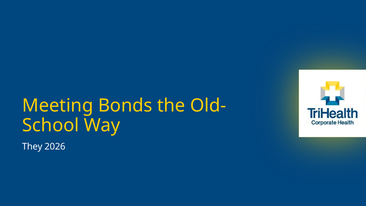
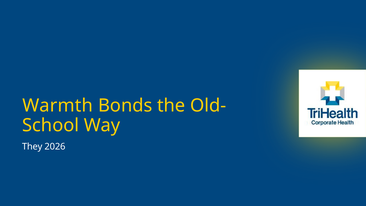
Meeting: Meeting -> Warmth
